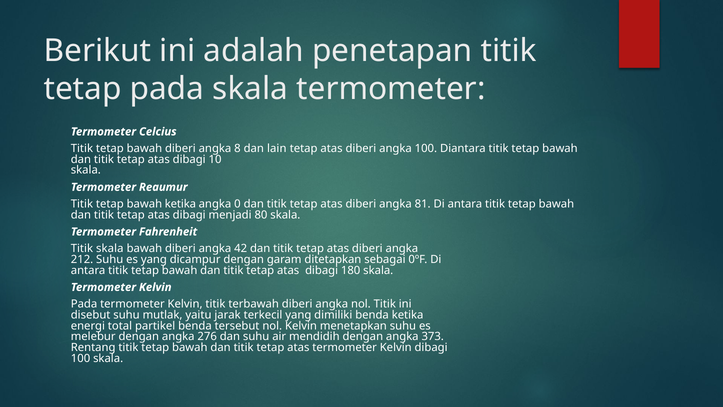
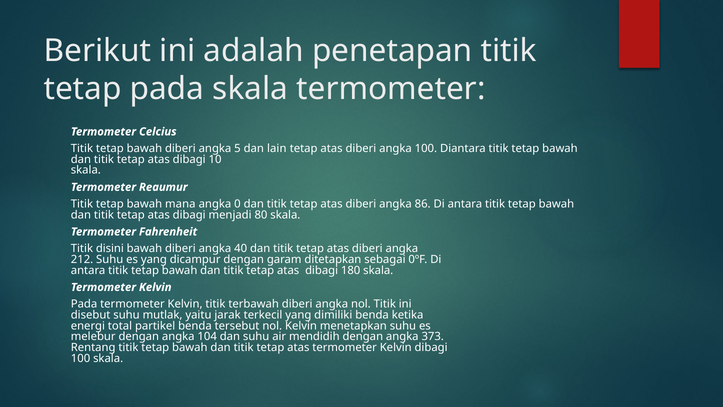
8: 8 -> 5
bawah ketika: ketika -> mana
81: 81 -> 86
Titik skala: skala -> disini
42: 42 -> 40
276: 276 -> 104
